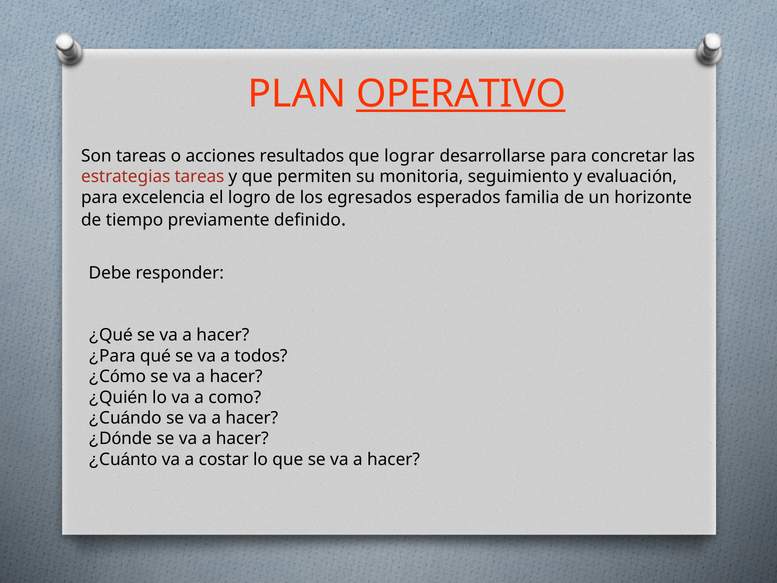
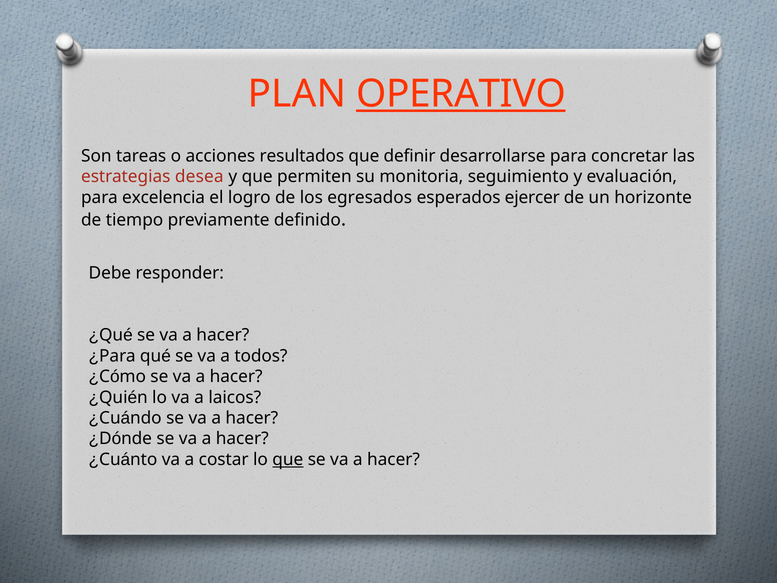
lograr: lograr -> definir
estrategias tareas: tareas -> desea
familia: familia -> ejercer
como: como -> laicos
que at (288, 459) underline: none -> present
